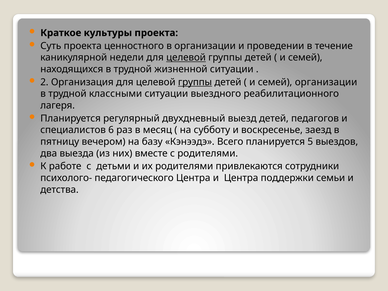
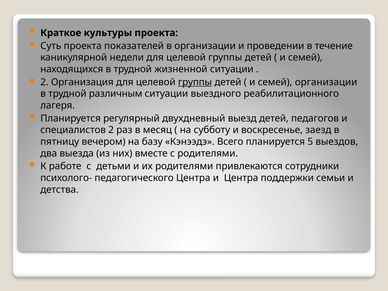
ценностного: ценностного -> показателей
целевой at (186, 58) underline: present -> none
классными: классными -> различным
специалистов 6: 6 -> 2
